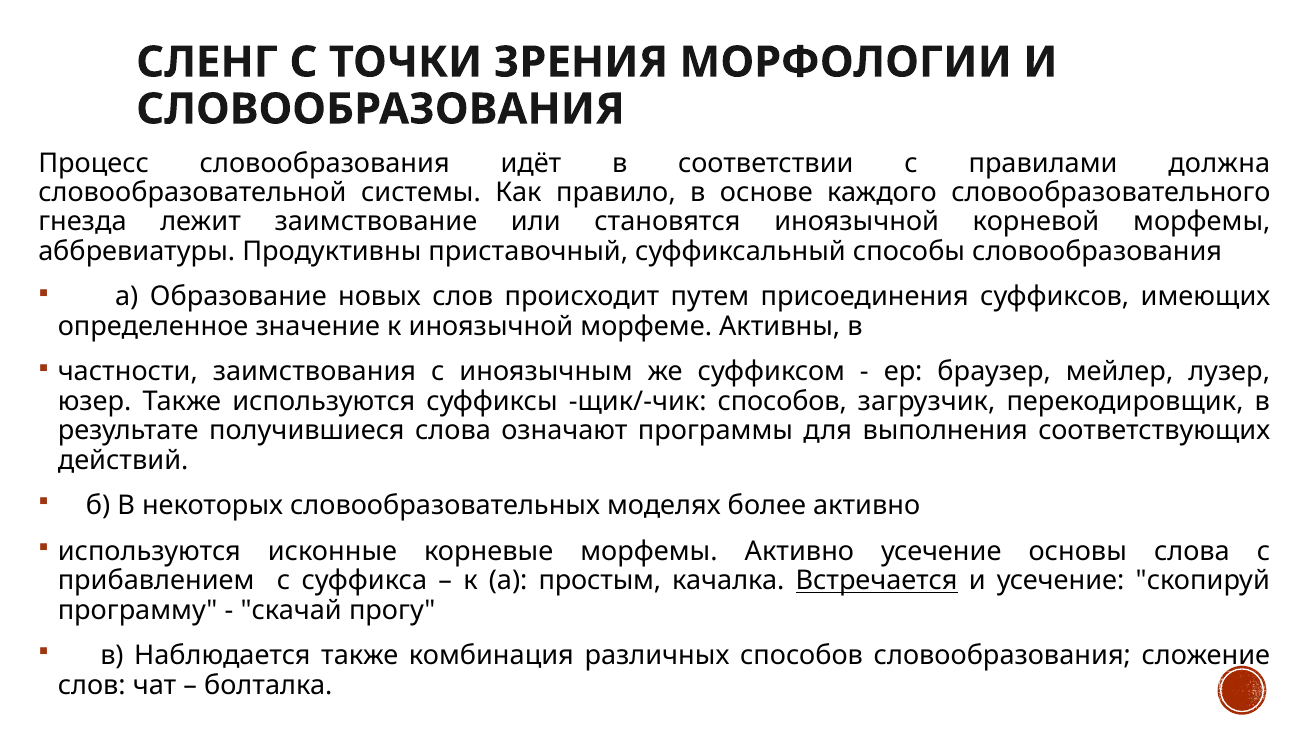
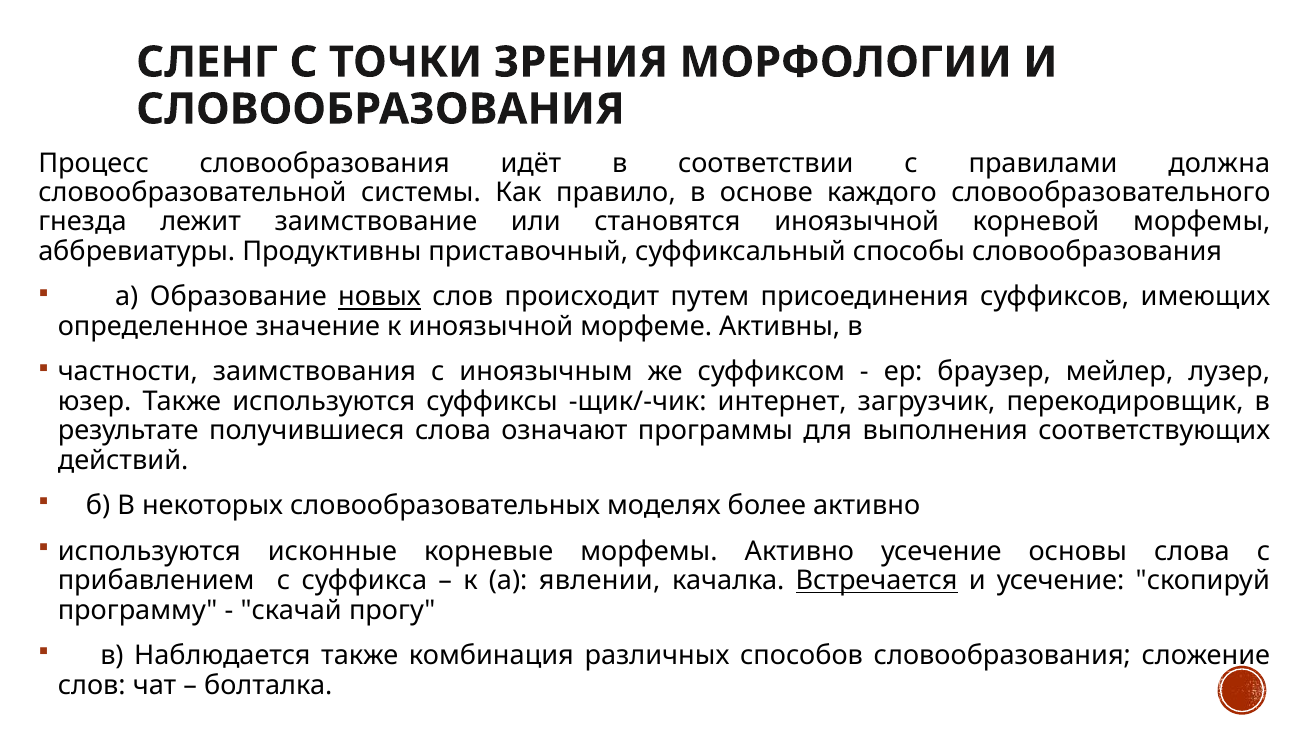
новых underline: none -> present
щик/-чик способов: способов -> интернет
простым: простым -> явлении
